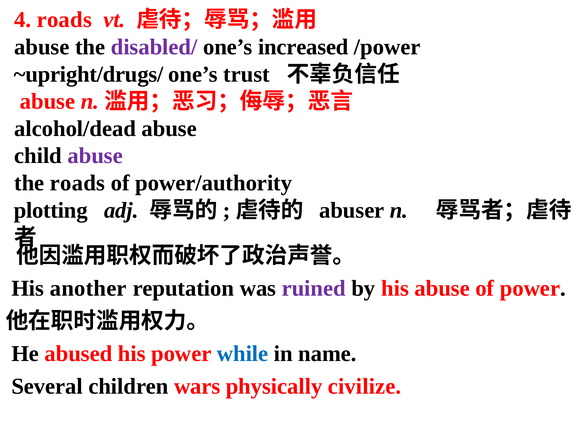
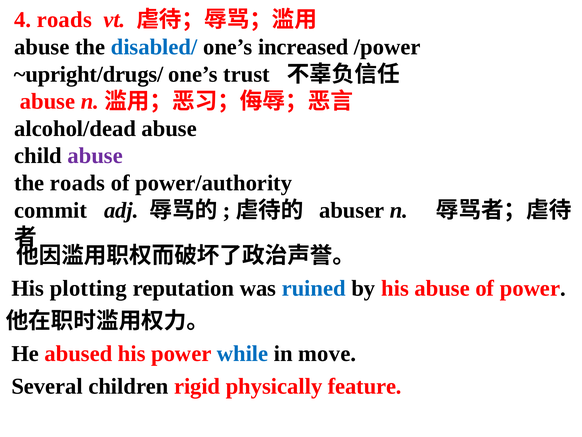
disabled/ colour: purple -> blue
plotting: plotting -> commit
another: another -> plotting
ruined colour: purple -> blue
name: name -> move
wars: wars -> rigid
civilize: civilize -> feature
